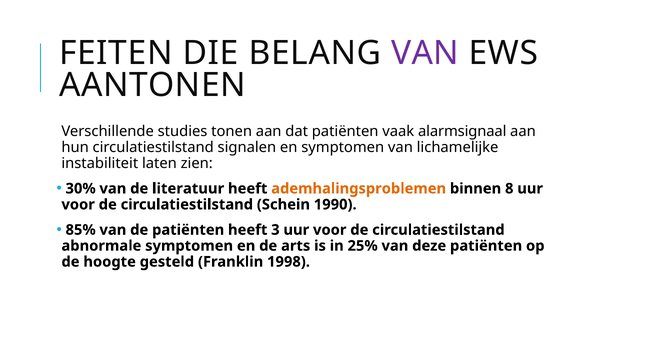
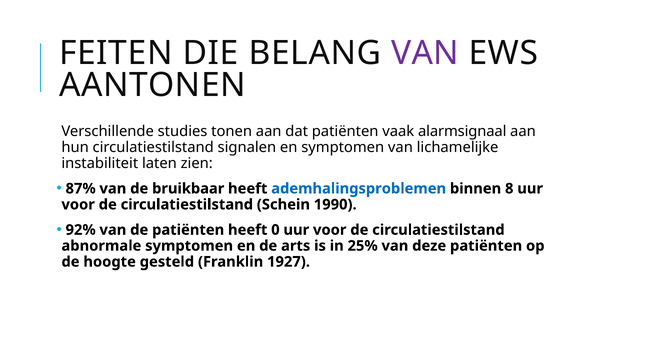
30%: 30% -> 87%
literatuur: literatuur -> bruikbaar
ademhalingsproblemen colour: orange -> blue
85%: 85% -> 92%
3: 3 -> 0
1998: 1998 -> 1927
